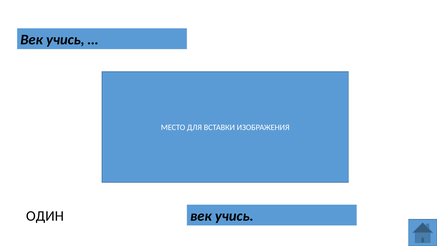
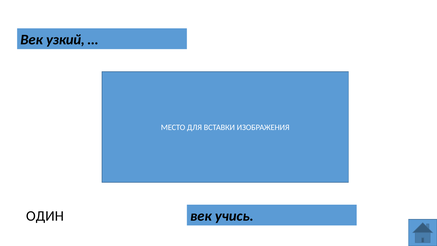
учись at (65, 40): учись -> узкий
